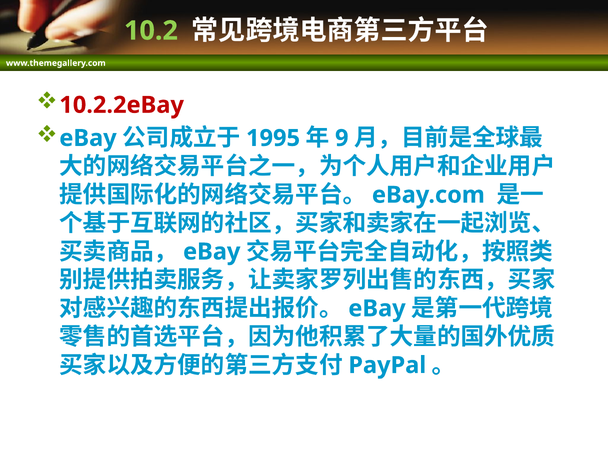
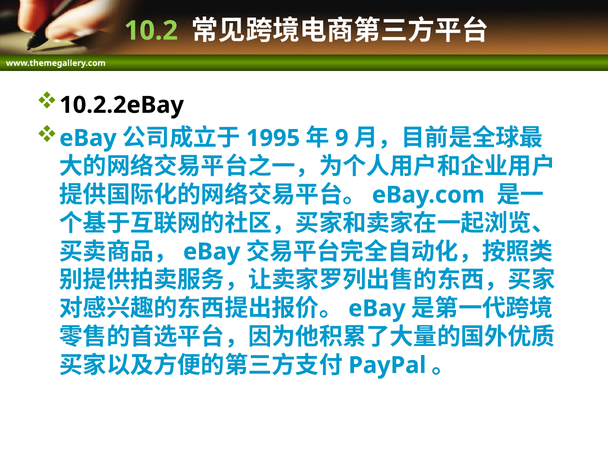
10.2.2eBay colour: red -> black
